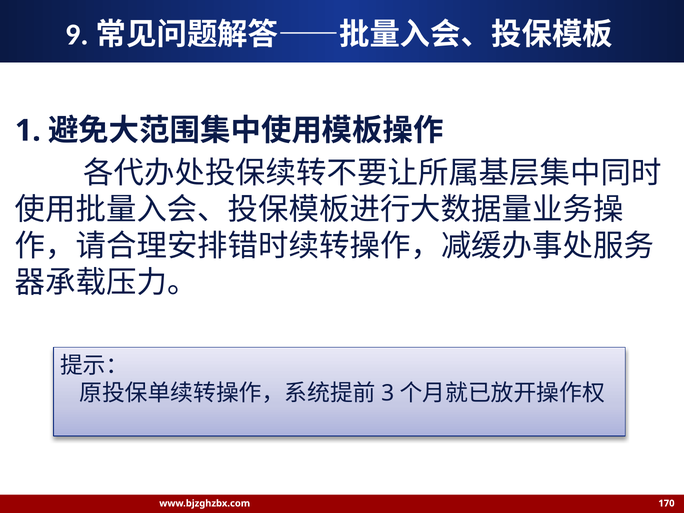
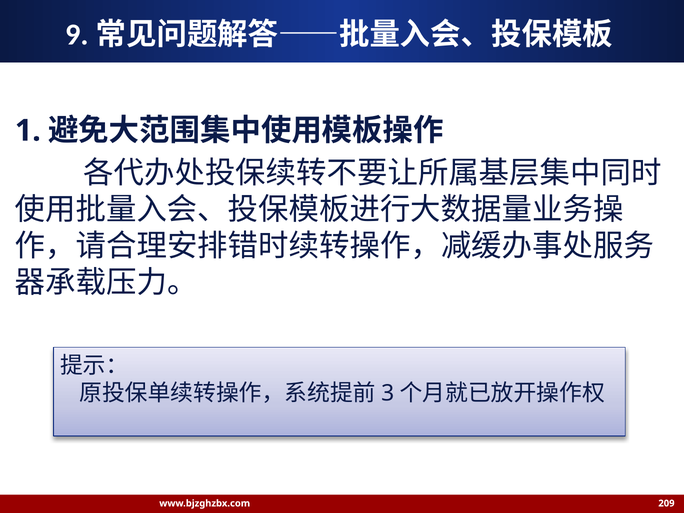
170: 170 -> 209
